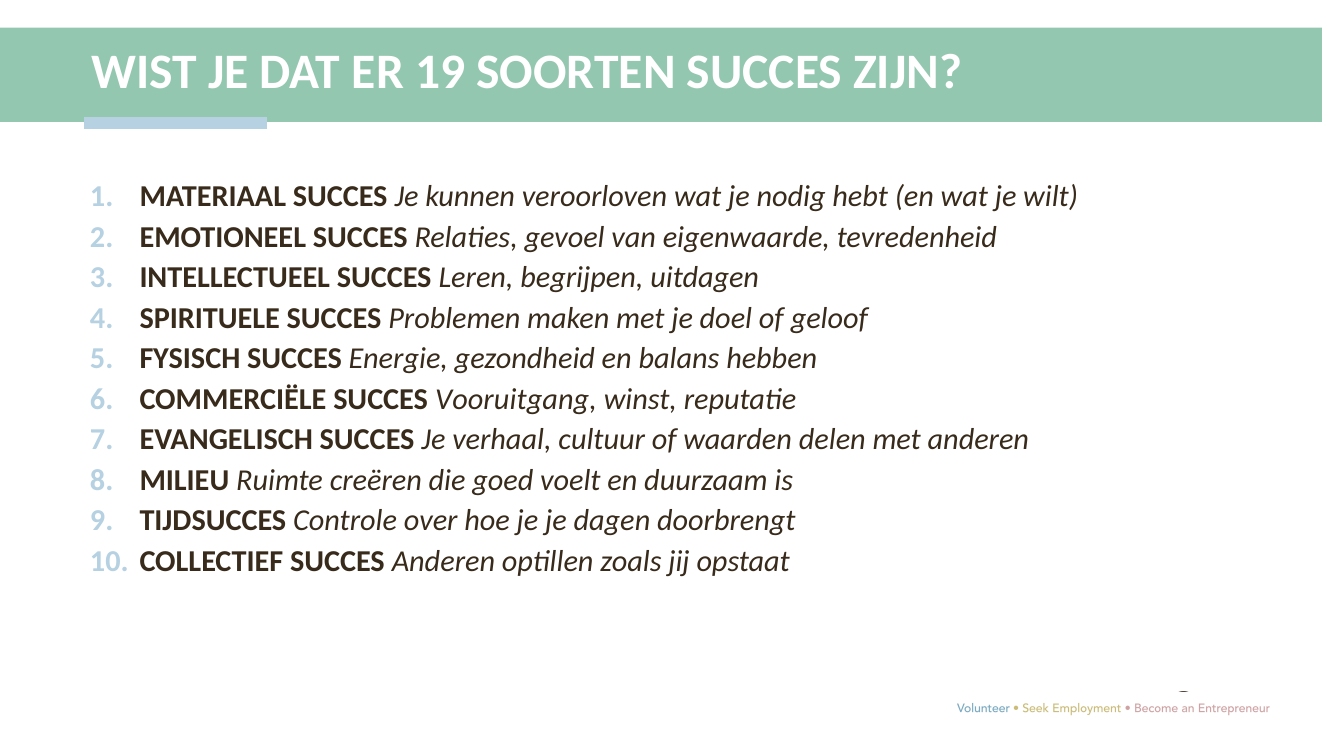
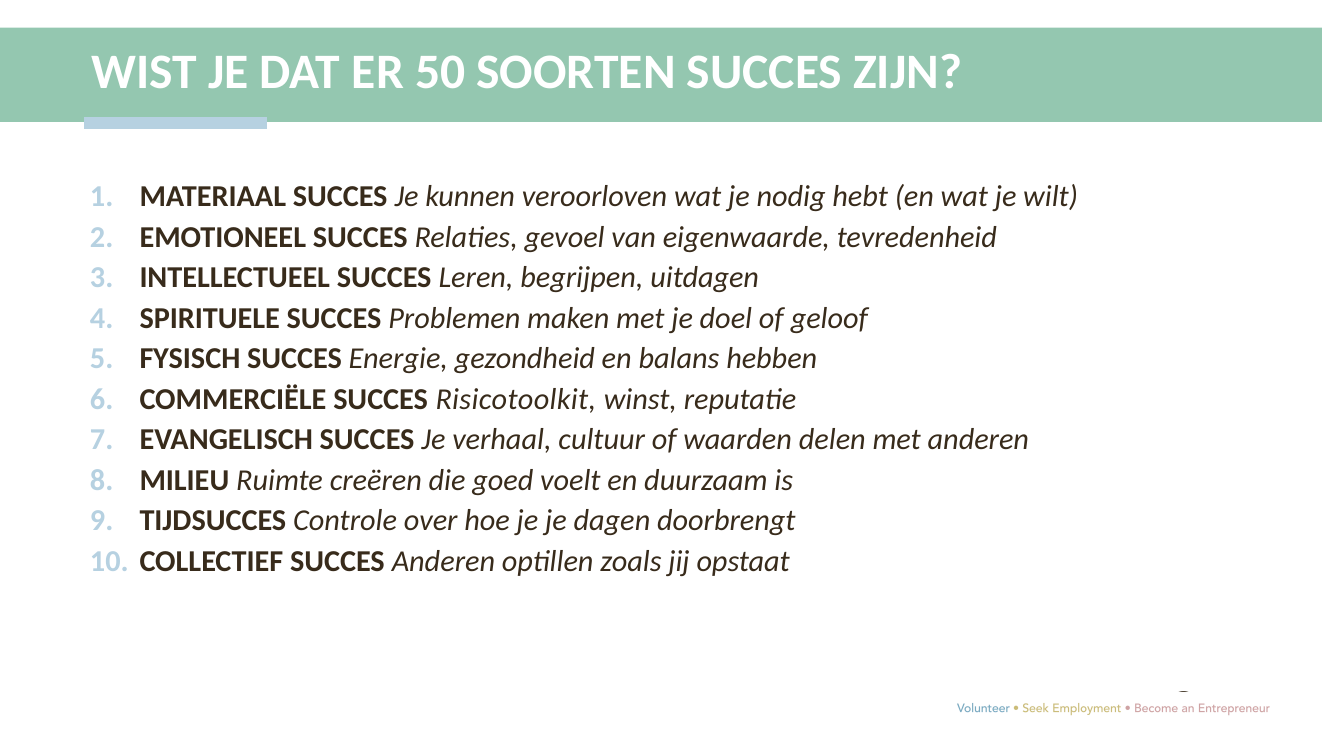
19: 19 -> 50
Vooruitgang: Vooruitgang -> Risicotoolkit
